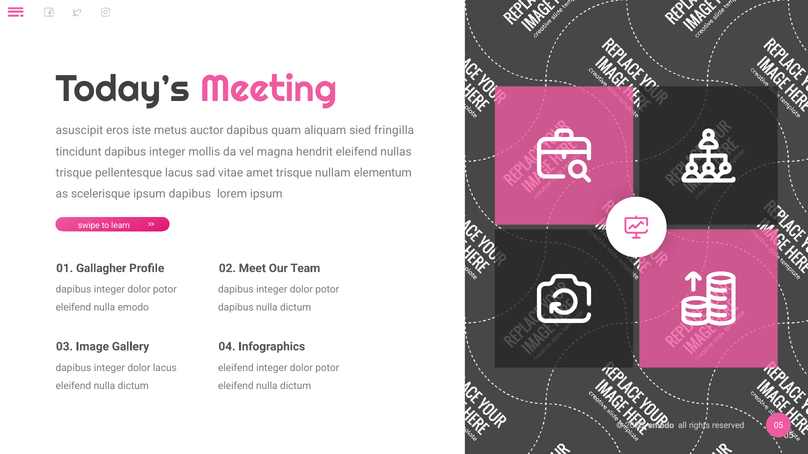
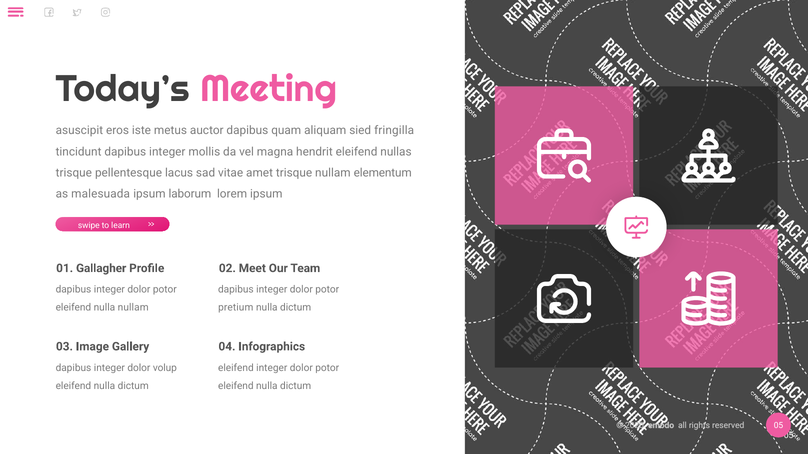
scelerisque: scelerisque -> malesuada
dapibus at (190, 194): dapibus -> laborum
nulla emodo: emodo -> nullam
dapibus at (236, 308): dapibus -> pretium
dolor lacus: lacus -> volup
